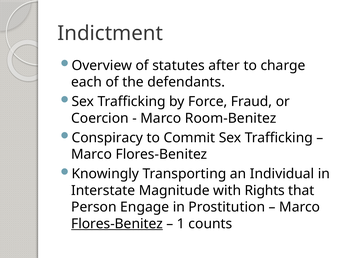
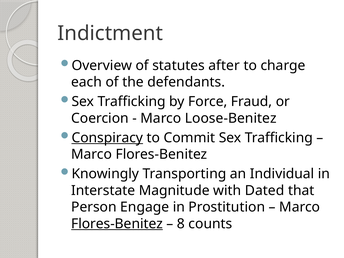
Room-Benitez: Room-Benitez -> Loose-Benitez
Conspiracy underline: none -> present
Rights: Rights -> Dated
1: 1 -> 8
